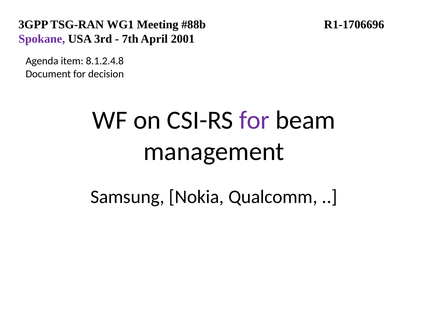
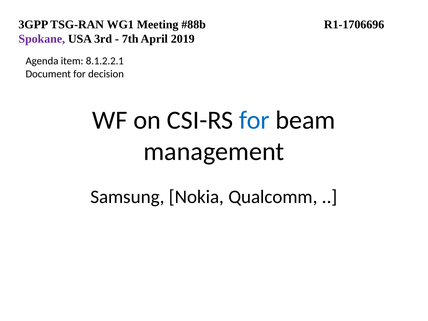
2001: 2001 -> 2019
8.1.2.4.8: 8.1.2.4.8 -> 8.1.2.2.1
for at (254, 120) colour: purple -> blue
